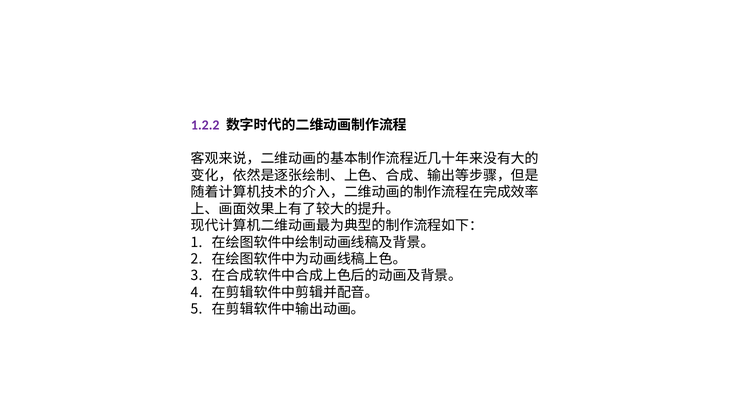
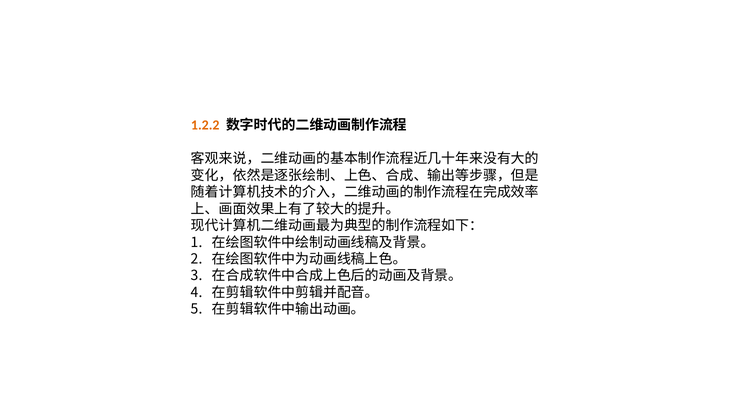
1.2.2 colour: purple -> orange
